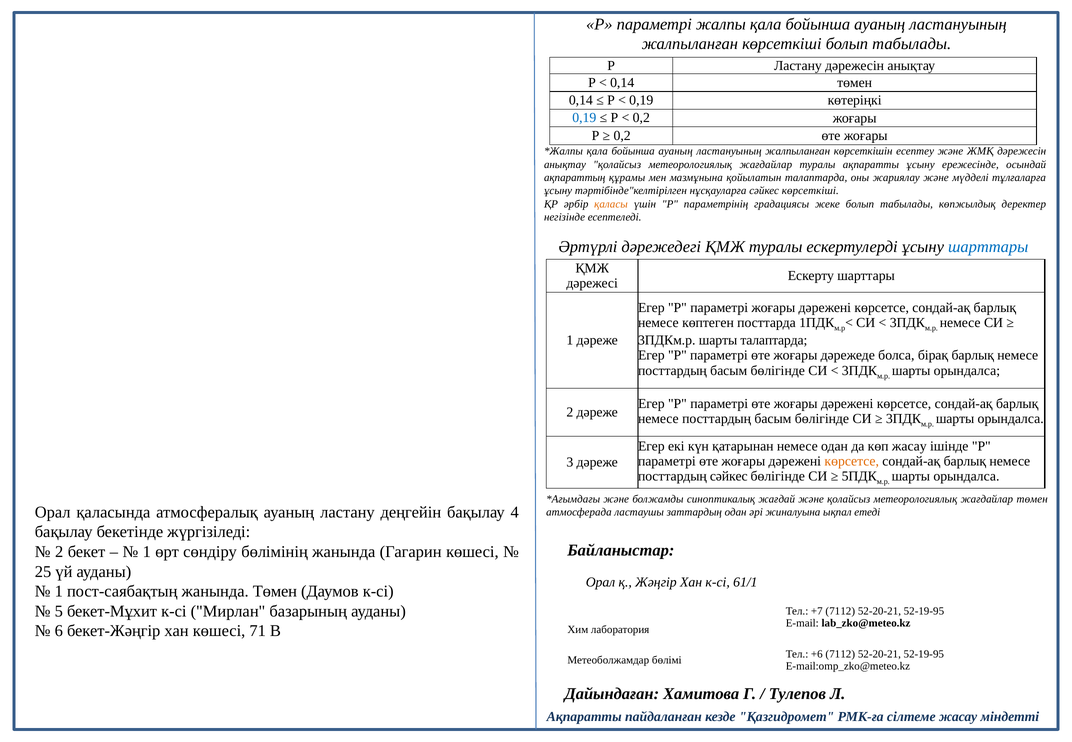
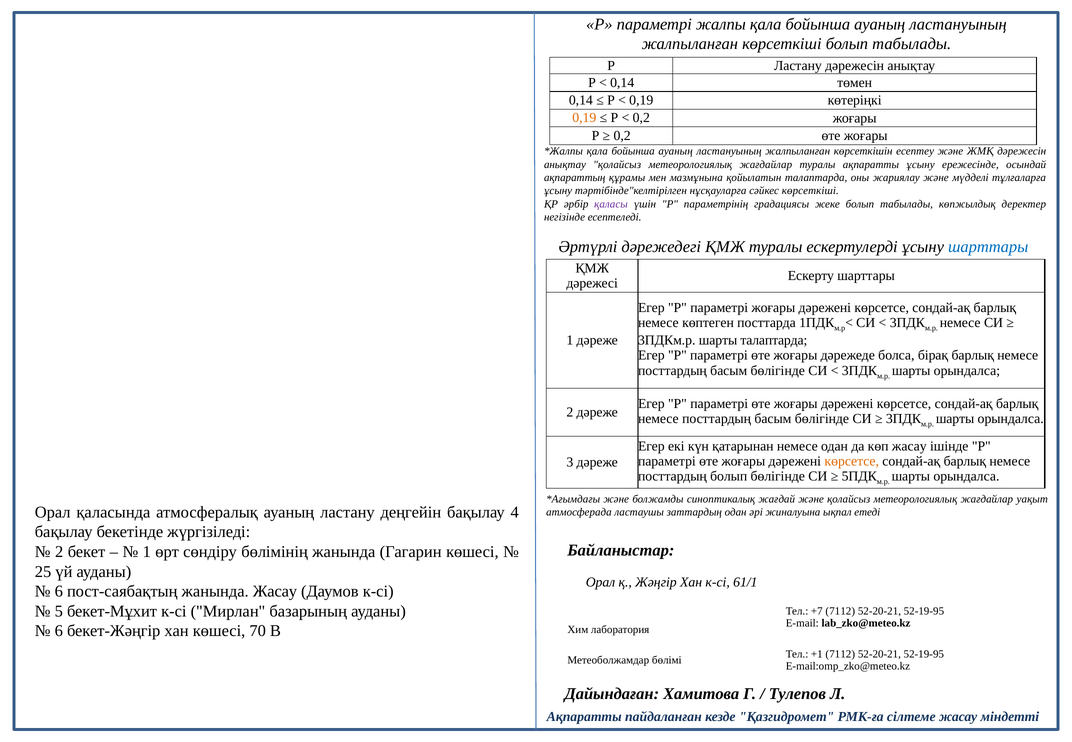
0,19 at (584, 118) colour: blue -> orange
қаласы colour: orange -> purple
посттардың сәйкес: сәйкес -> болып
жағдайлар төмен: төмен -> уақыт
1 at (59, 591): 1 -> 6
жанында Төмен: Төмен -> Жасау
71: 71 -> 70
+6: +6 -> +1
